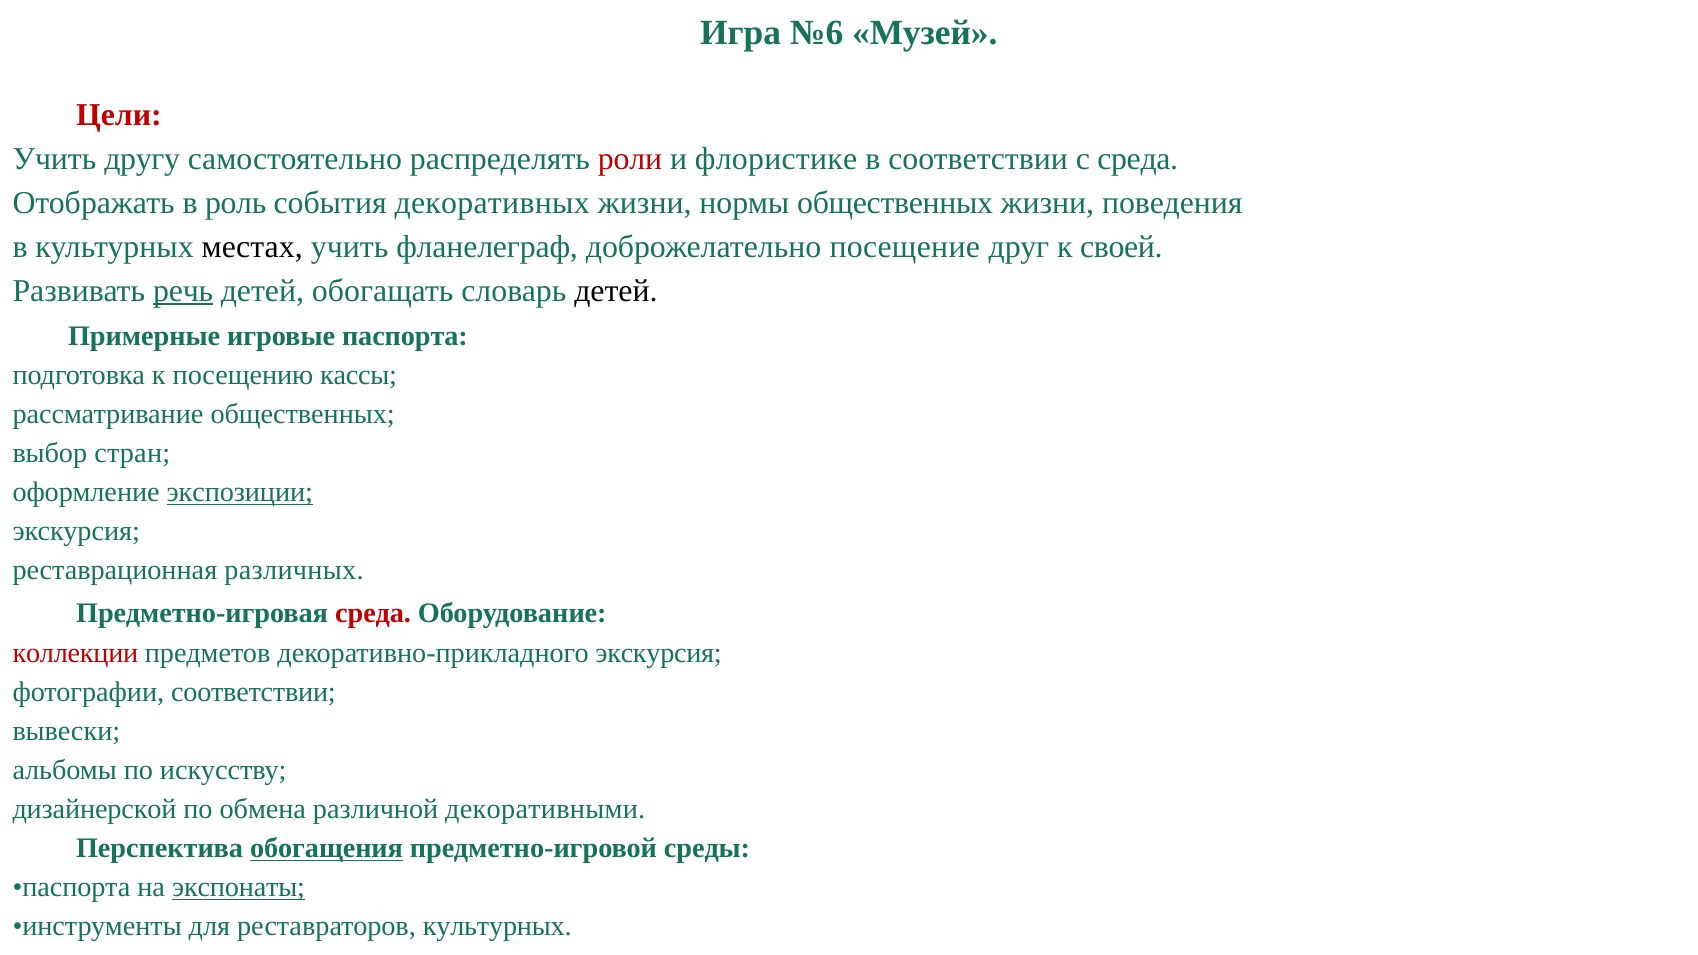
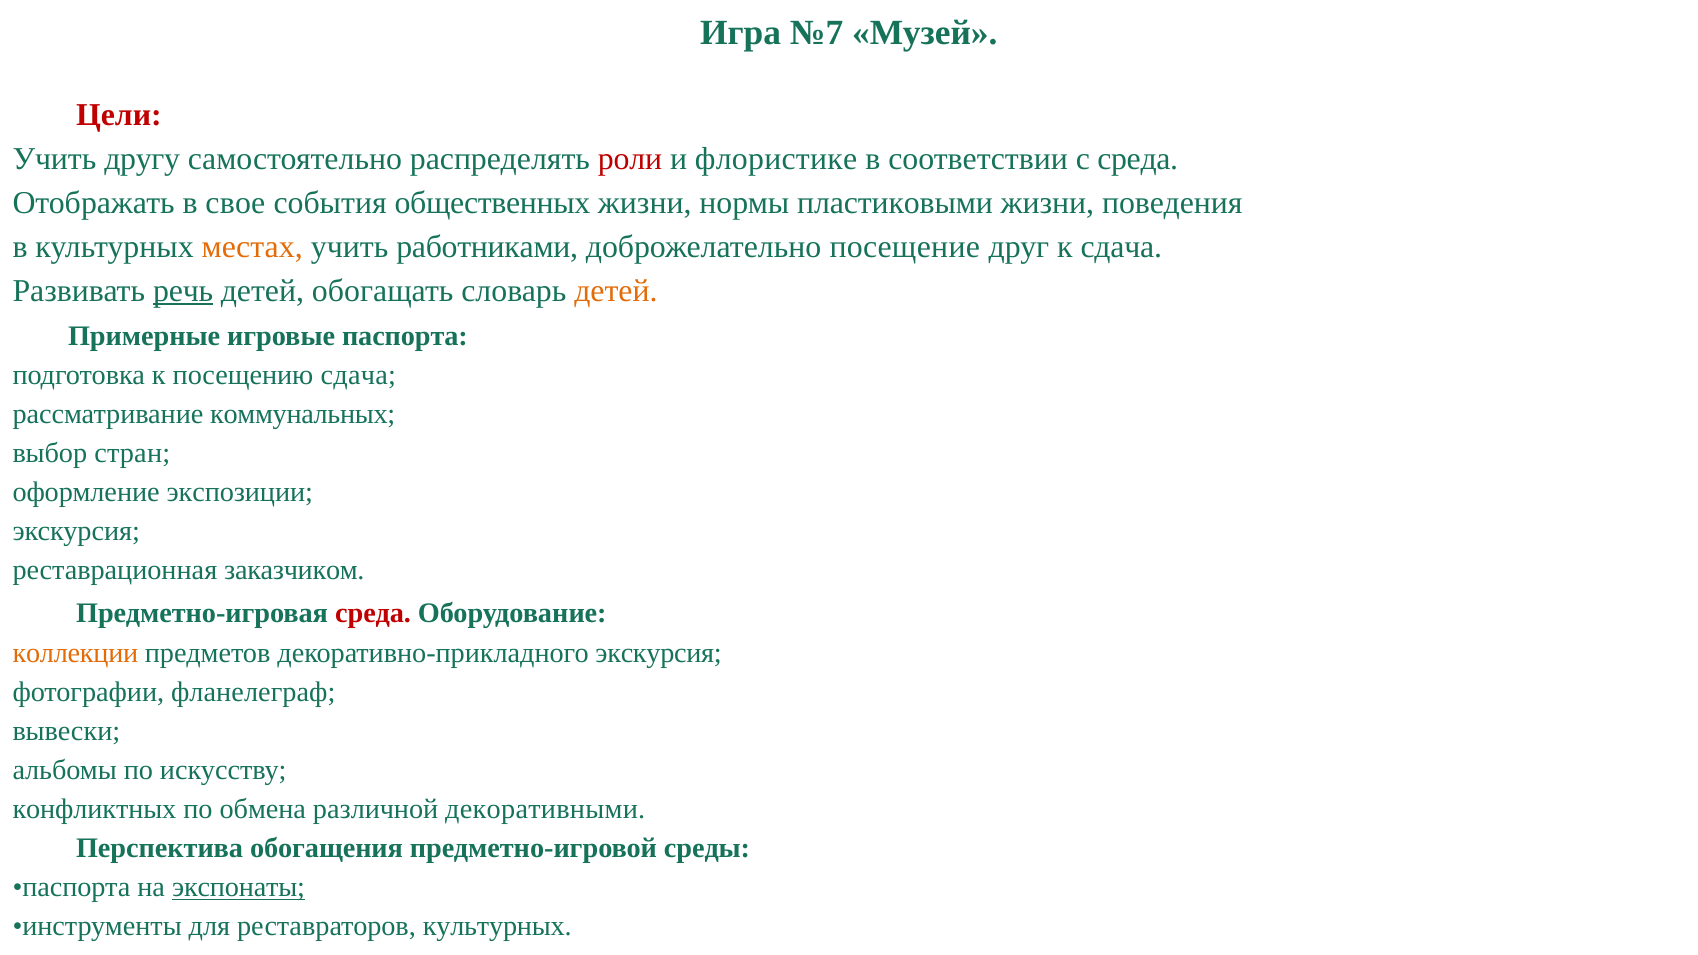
№6: №6 -> №7
роль: роль -> свое
декоративных: декоративных -> общественных
нормы общественных: общественных -> пластиковыми
местах colour: black -> orange
фланелеграф: фланелеграф -> работниками
к своей: своей -> сдача
детей at (616, 291) colour: black -> orange
посещению кассы: кассы -> сдача
рассматривание общественных: общественных -> коммунальных
экспозиции underline: present -> none
различных: различных -> заказчиком
коллекции colour: red -> orange
фотографии соответствии: соответствии -> фланелеграф
дизайнерской: дизайнерской -> конфликтных
обогащения underline: present -> none
